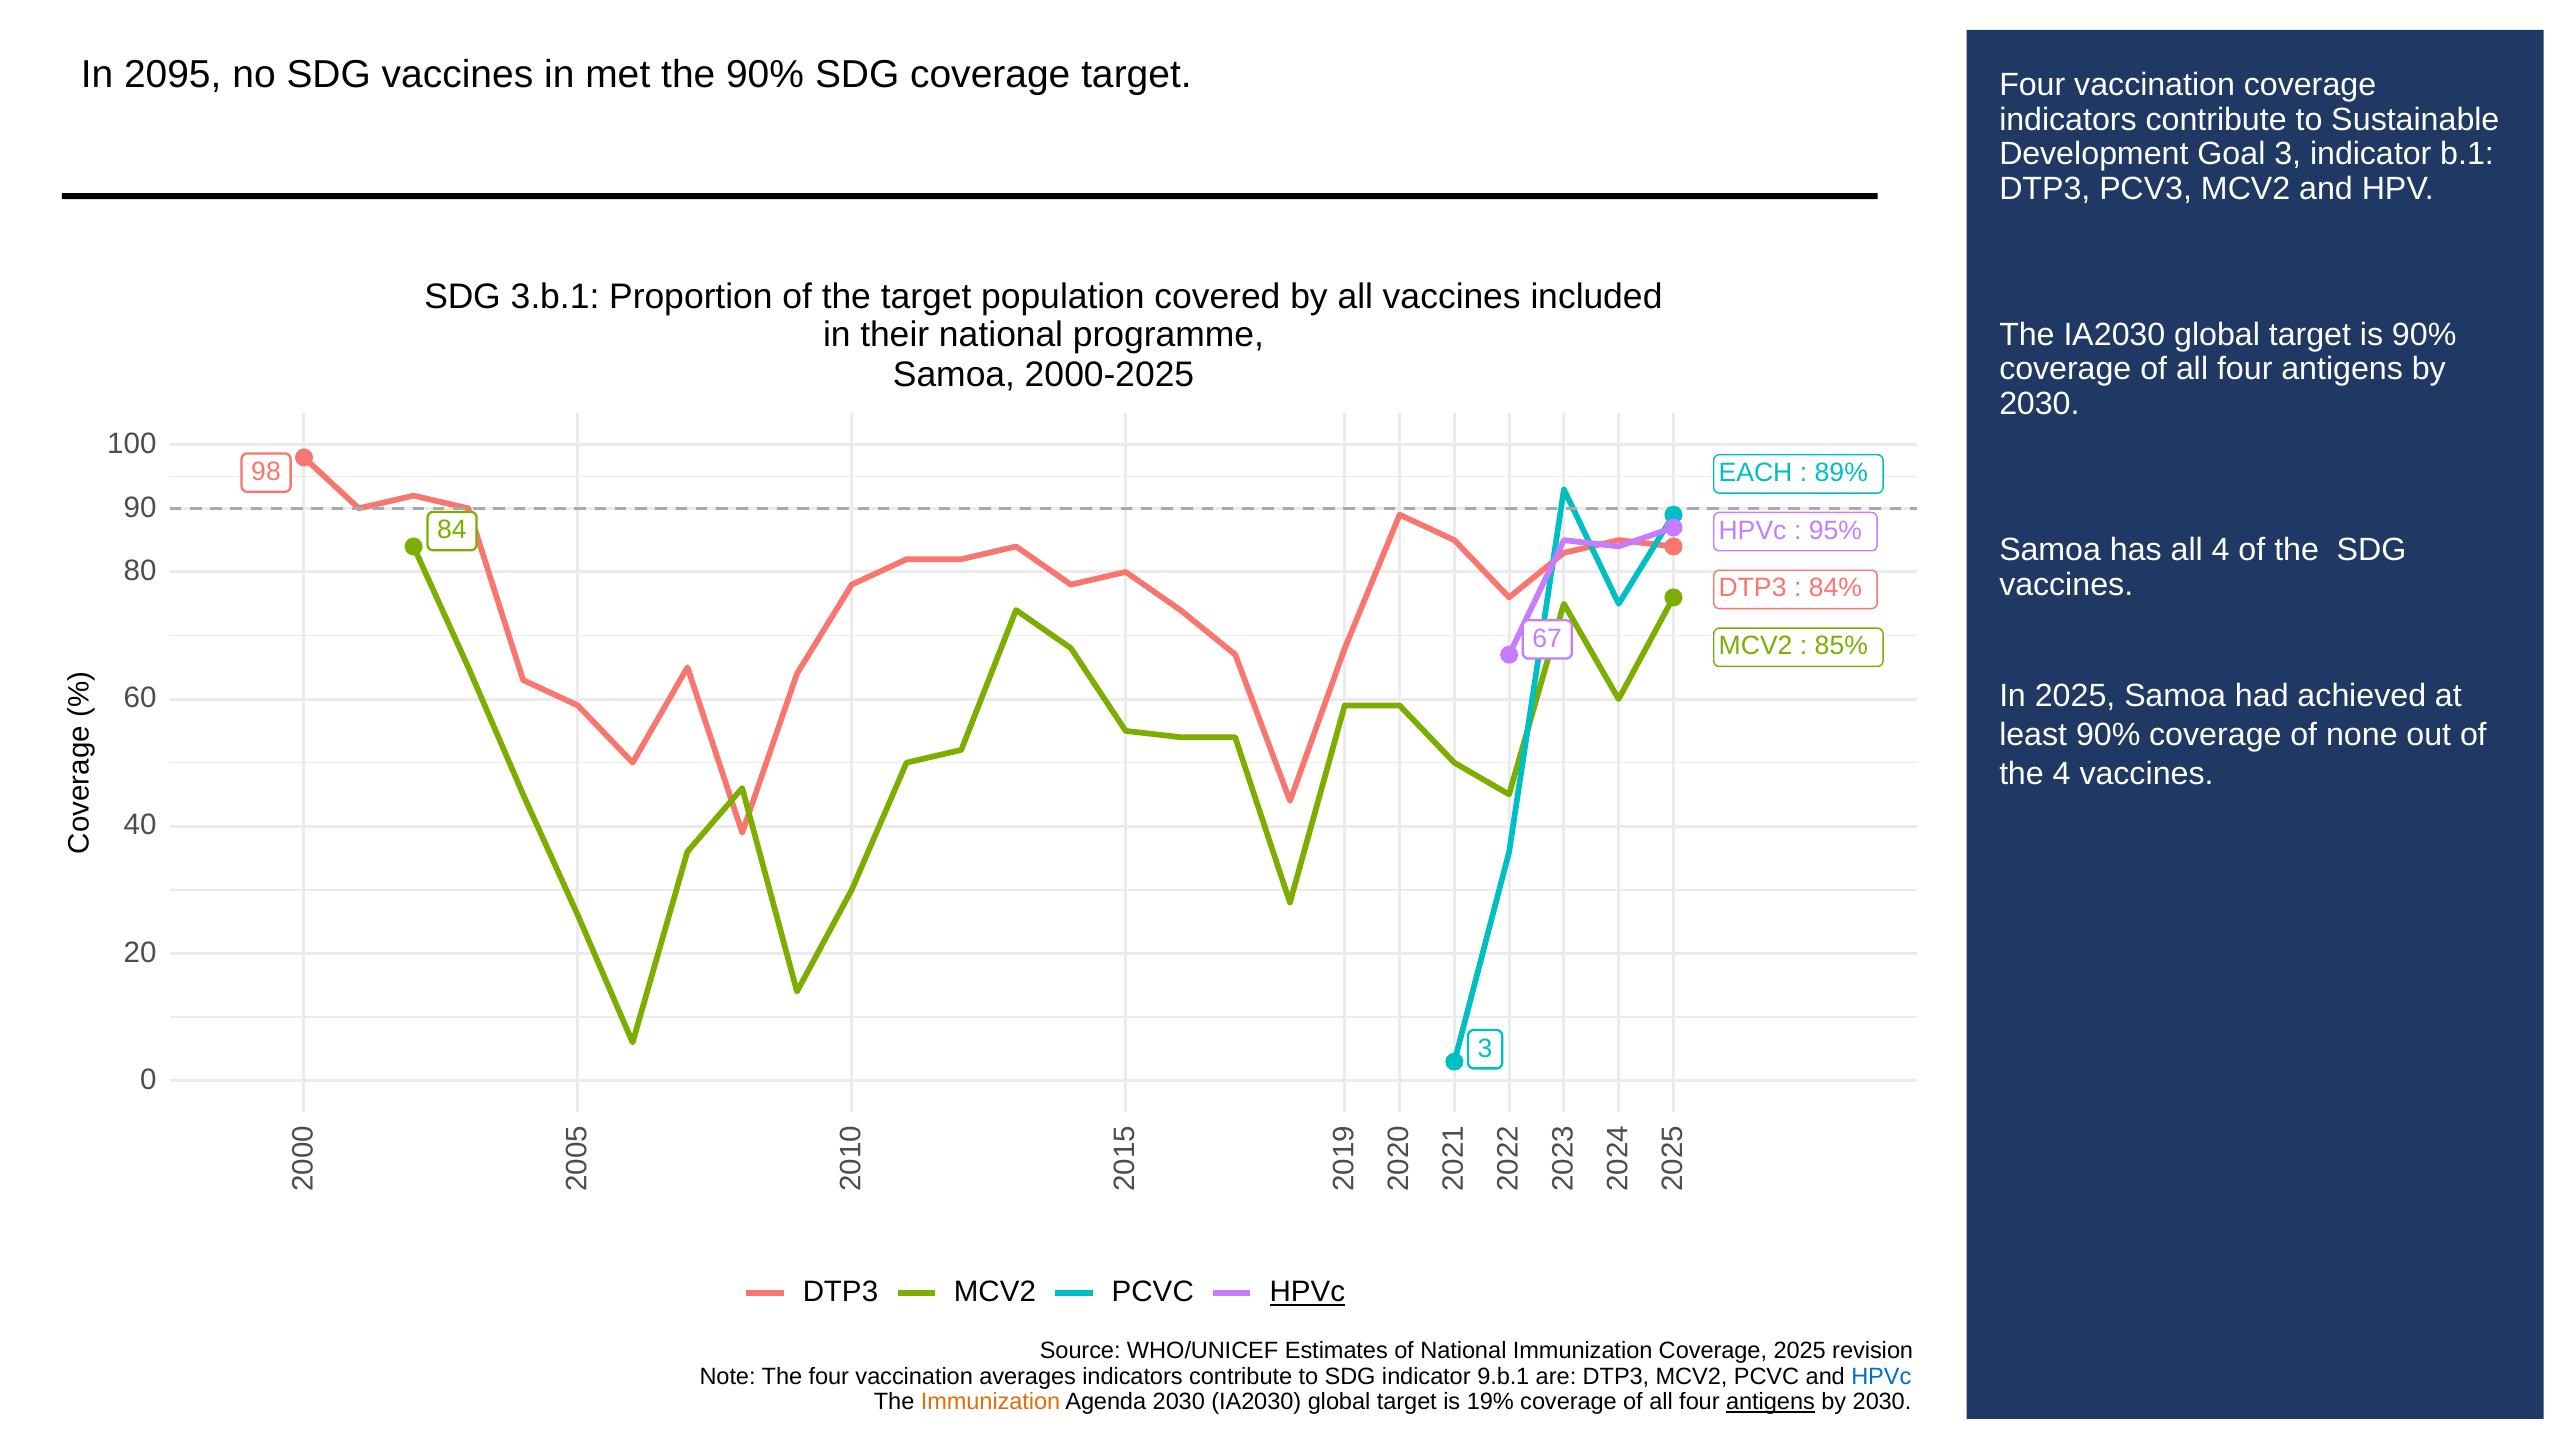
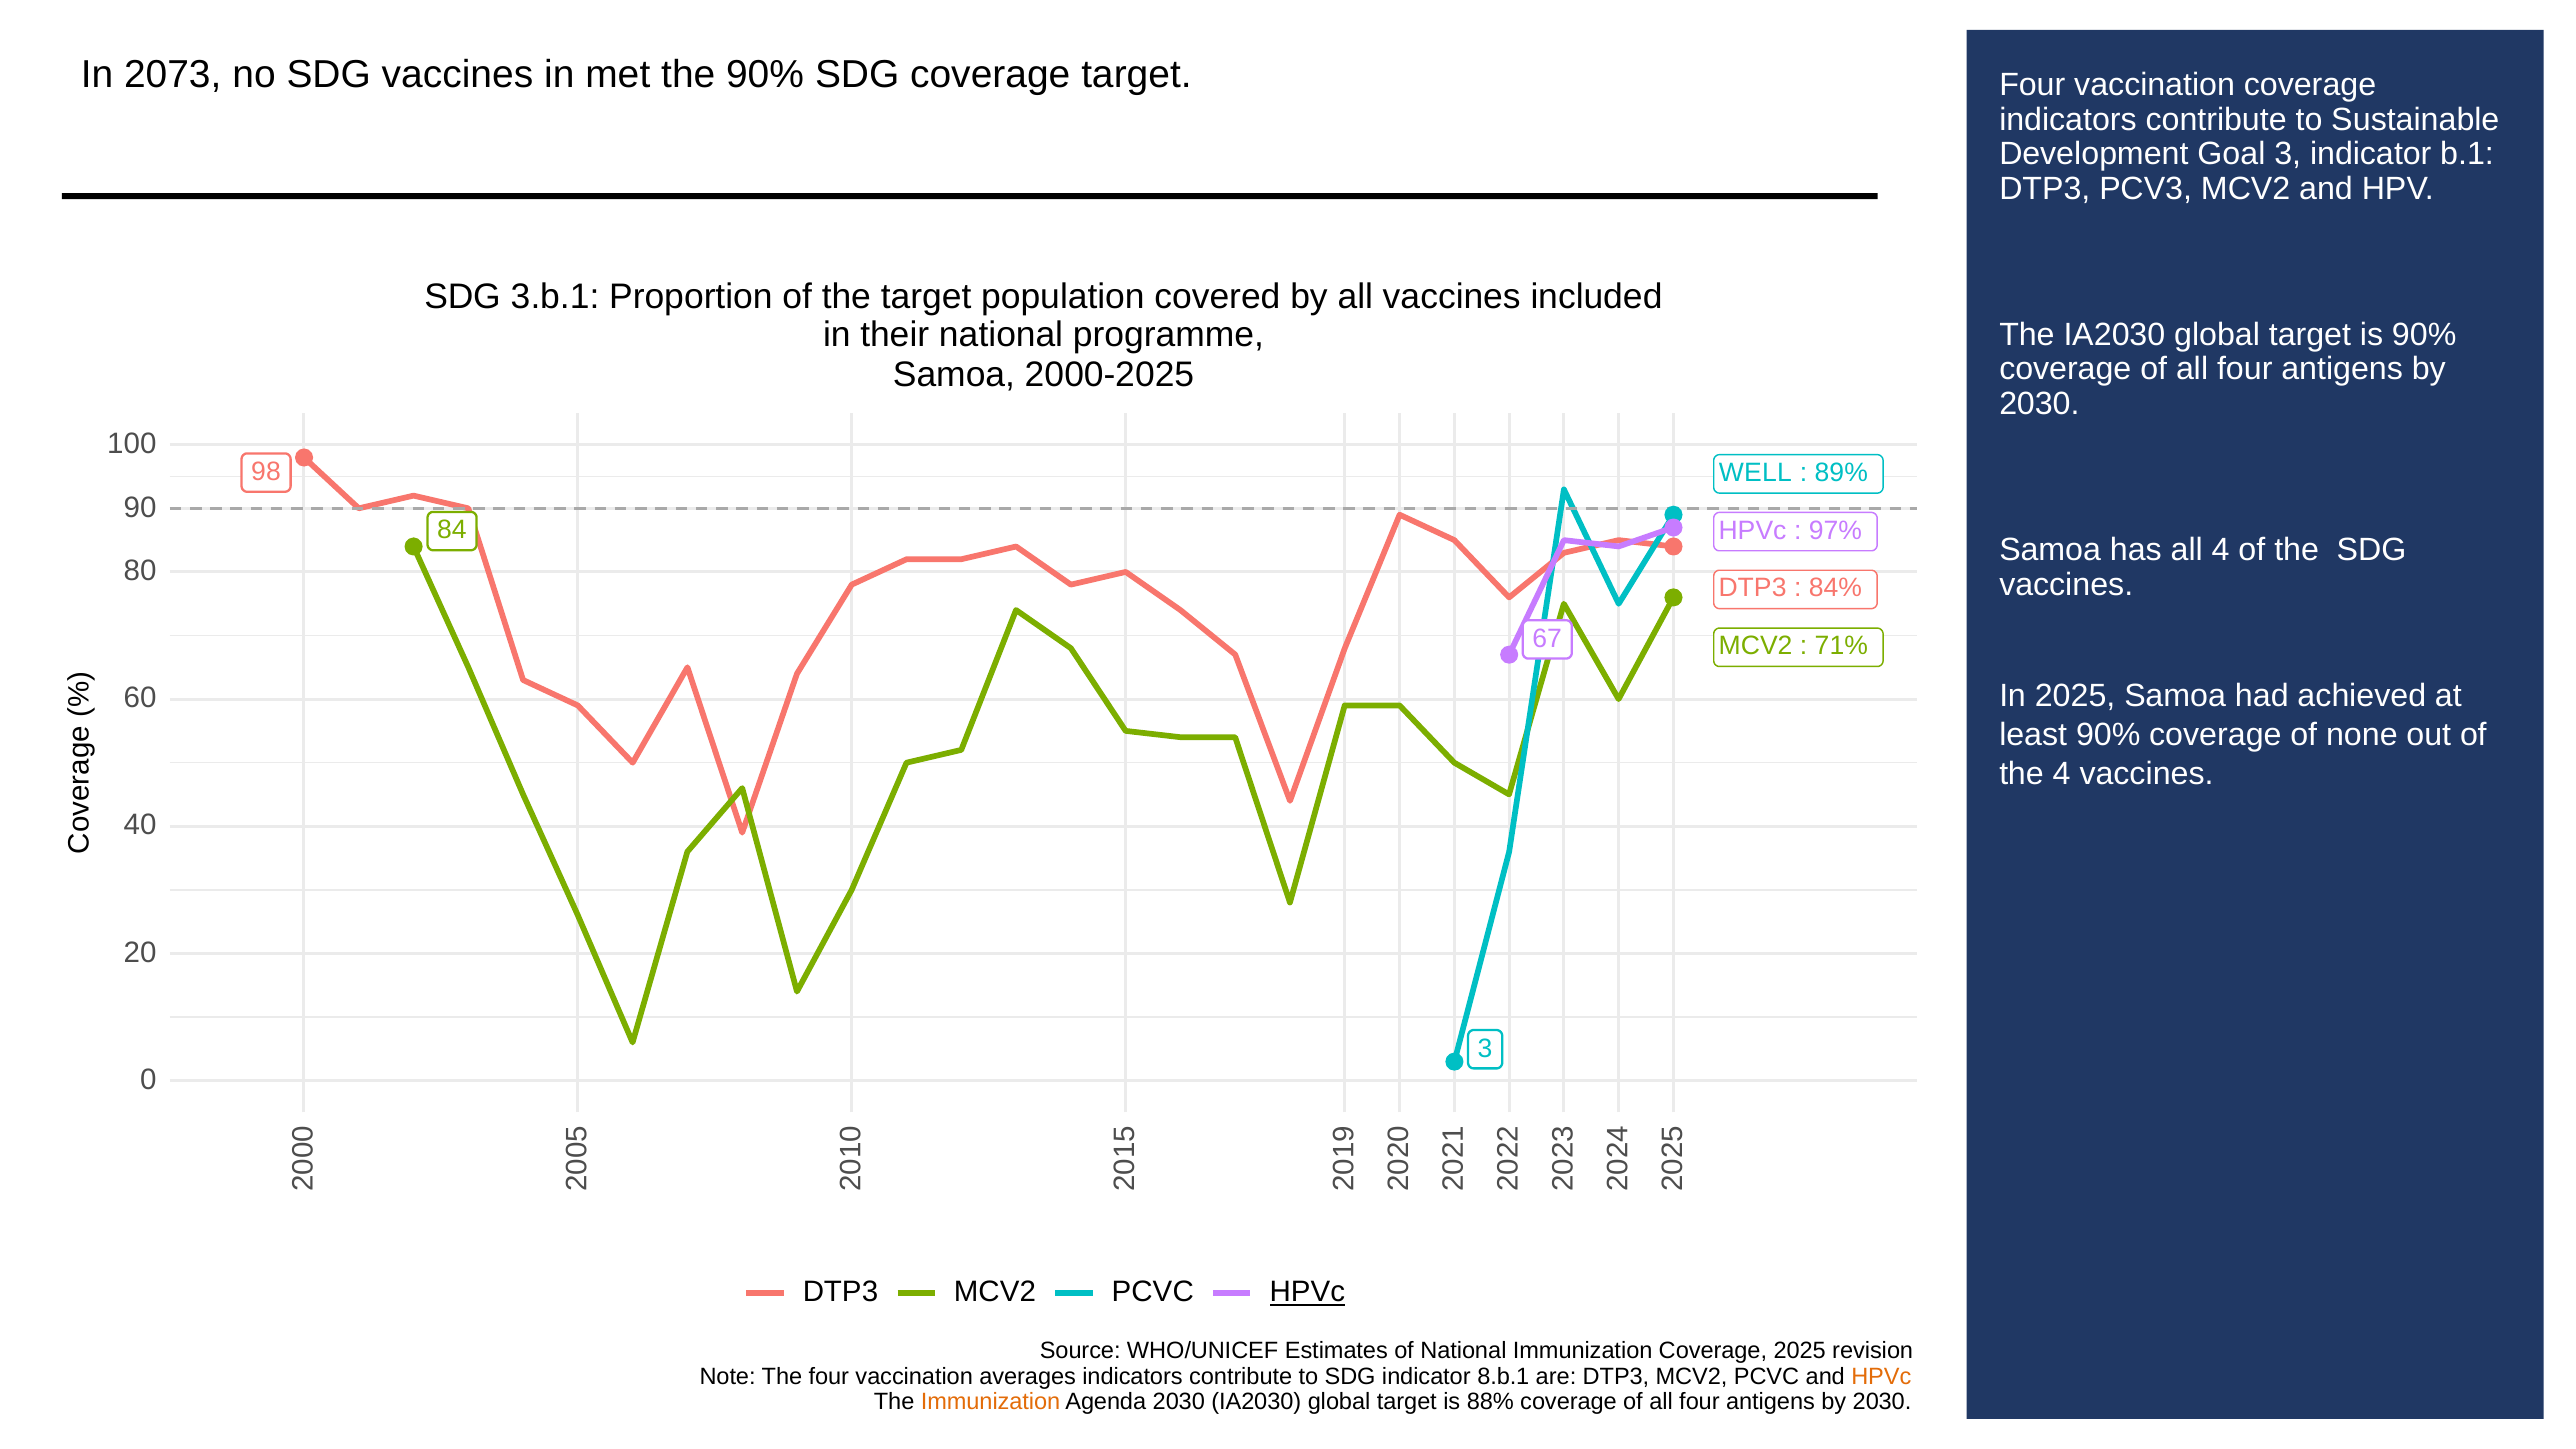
2095: 2095 -> 2073
EACH: EACH -> WELL
95%: 95% -> 97%
85%: 85% -> 71%
9.b.1: 9.b.1 -> 8.b.1
HPVc at (1881, 1377) colour: blue -> orange
19%: 19% -> 88%
antigens at (1770, 1402) underline: present -> none
